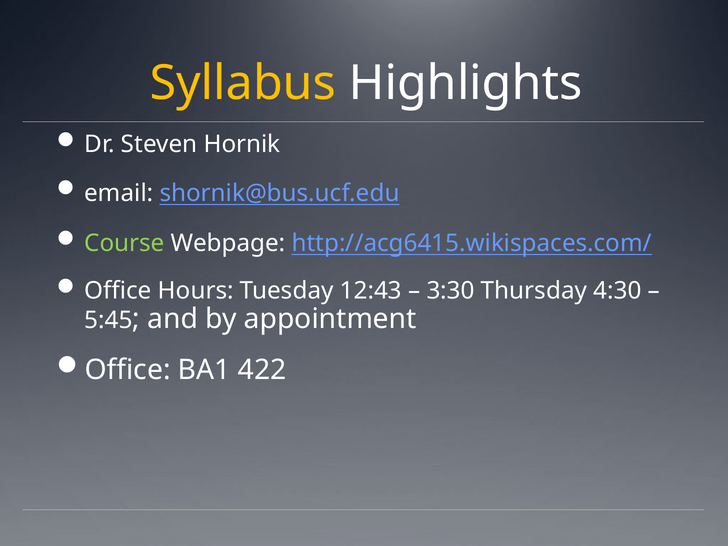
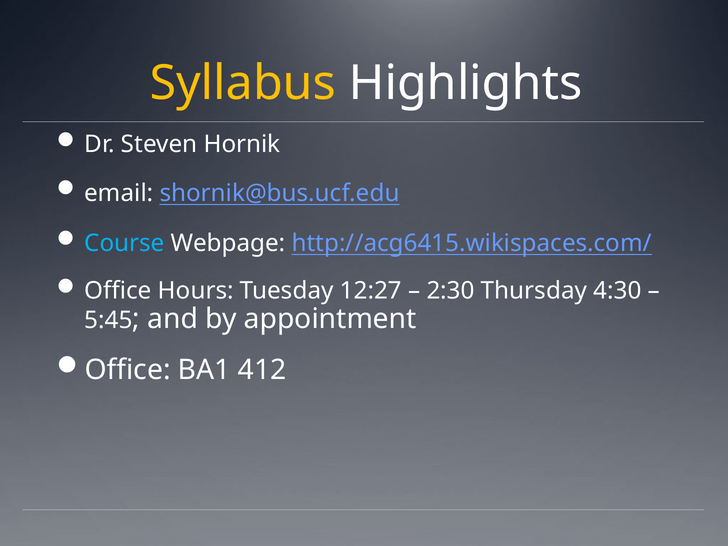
Course colour: light green -> light blue
12:43: 12:43 -> 12:27
3:30: 3:30 -> 2:30
422: 422 -> 412
